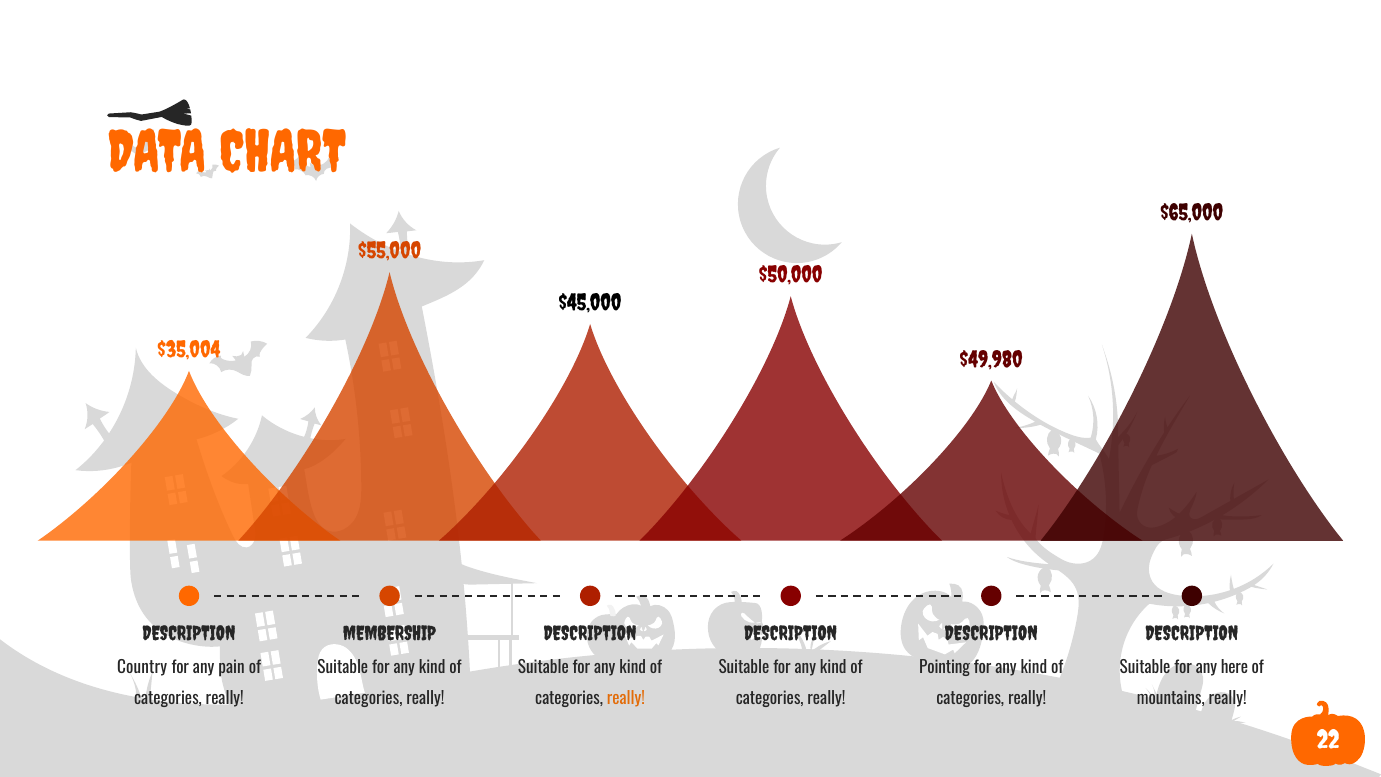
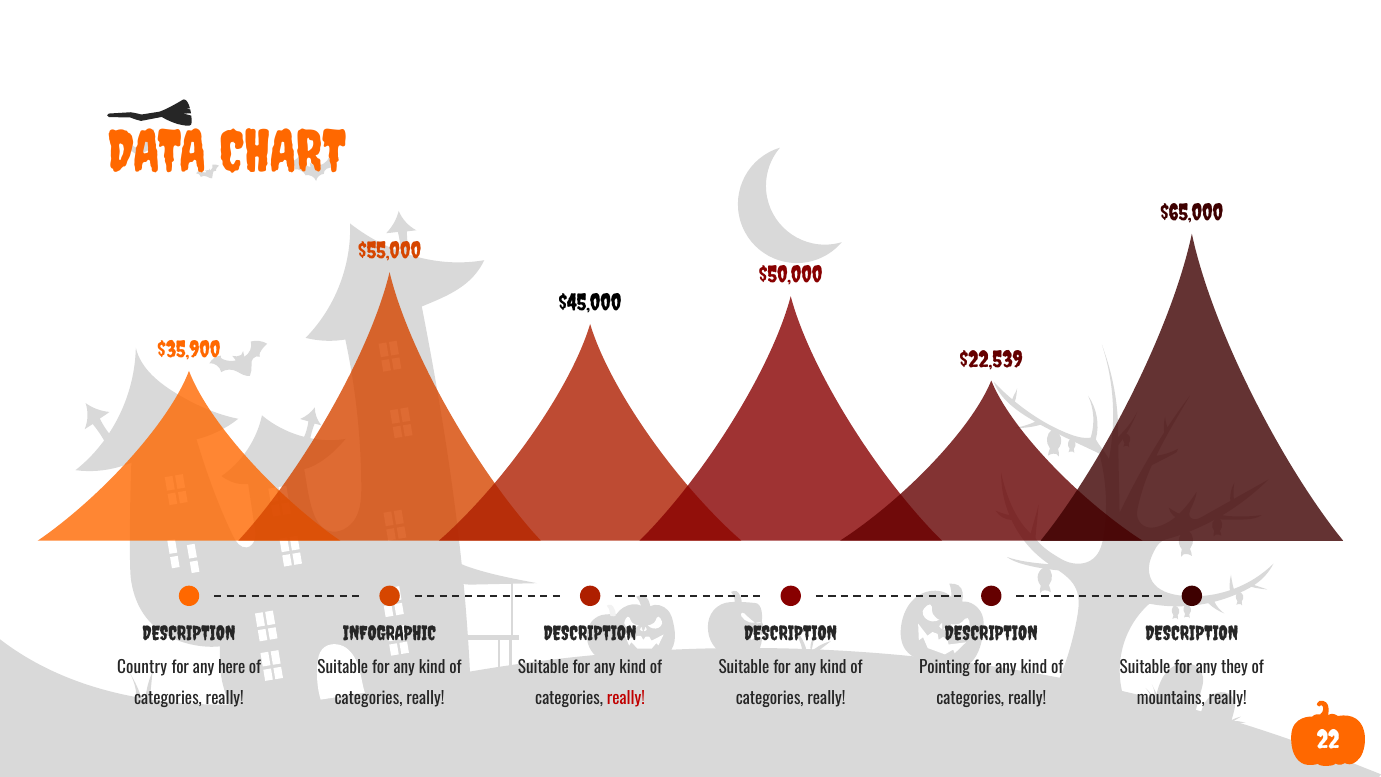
$35,004: $35,004 -> $35,900
$49,980: $49,980 -> $22,539
MEMBERSHIP: MEMBERSHIP -> INFOGRAPHIC
pain: pain -> here
here: here -> they
really at (626, 699) colour: orange -> red
